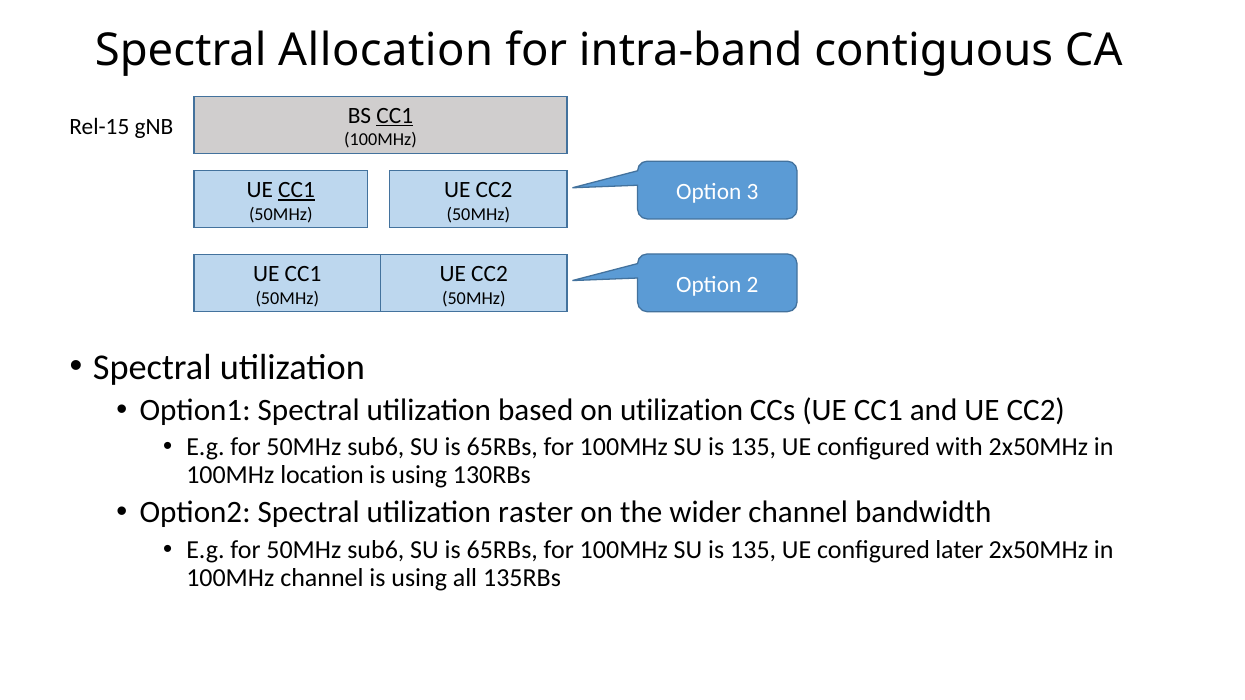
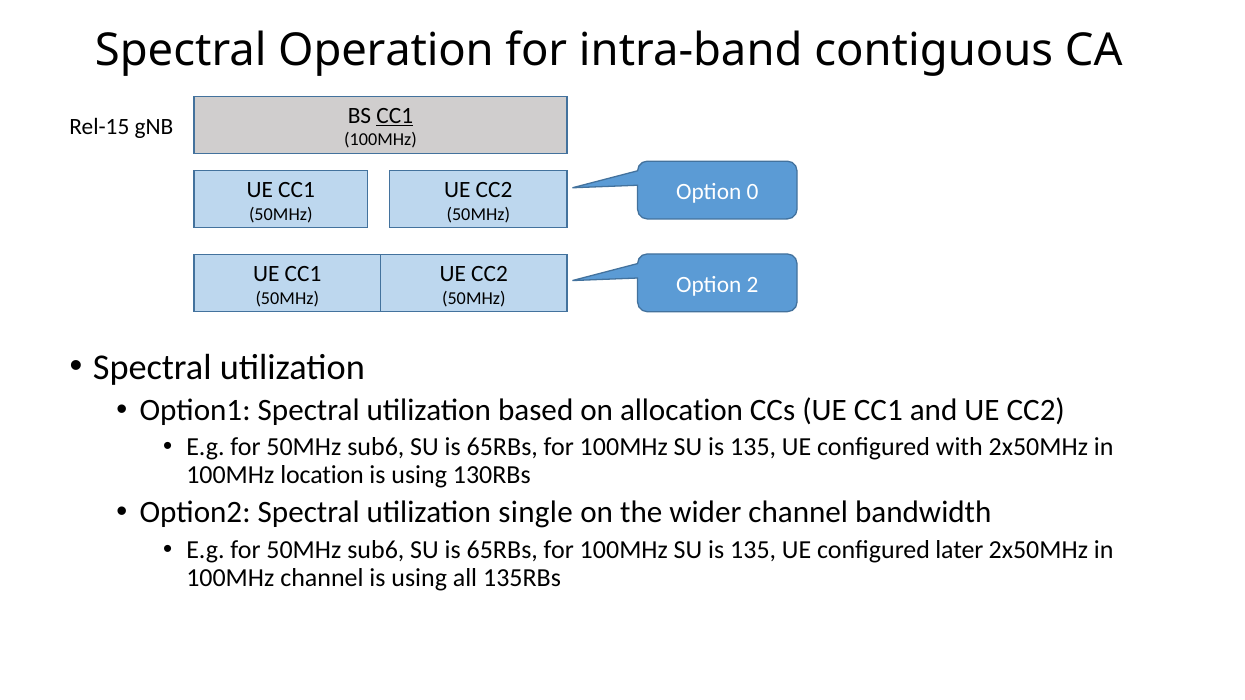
Allocation: Allocation -> Operation
CC1 at (297, 190) underline: present -> none
3: 3 -> 0
on utilization: utilization -> allocation
raster: raster -> single
